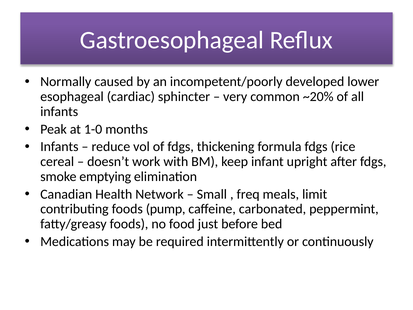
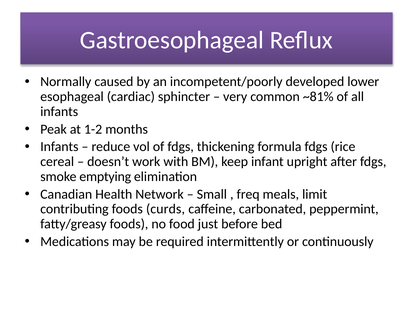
~20%: ~20% -> ~81%
1-0: 1-0 -> 1-2
pump: pump -> curds
